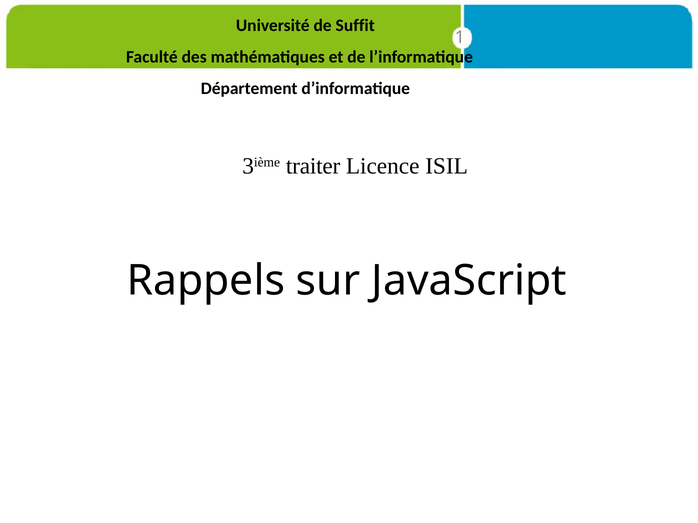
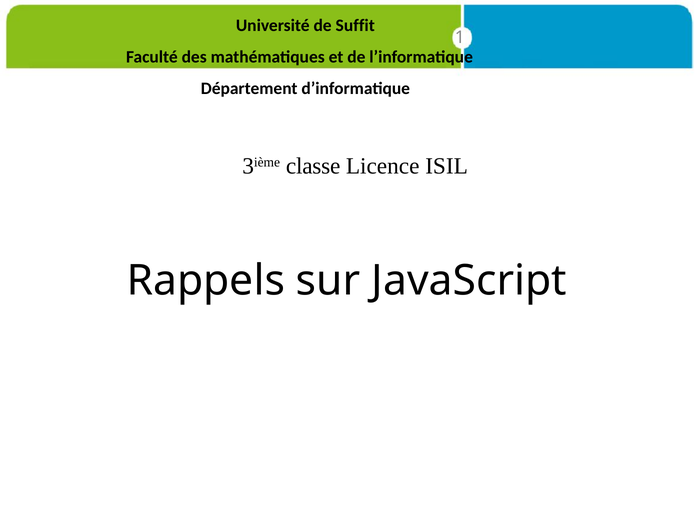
traiter: traiter -> classe
